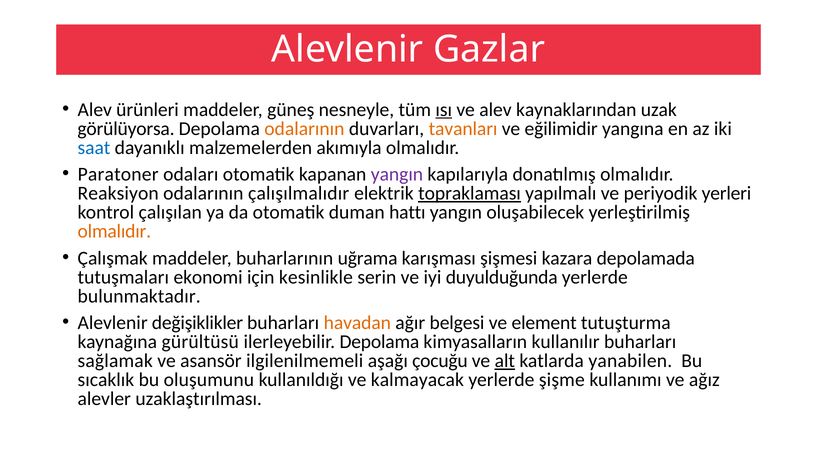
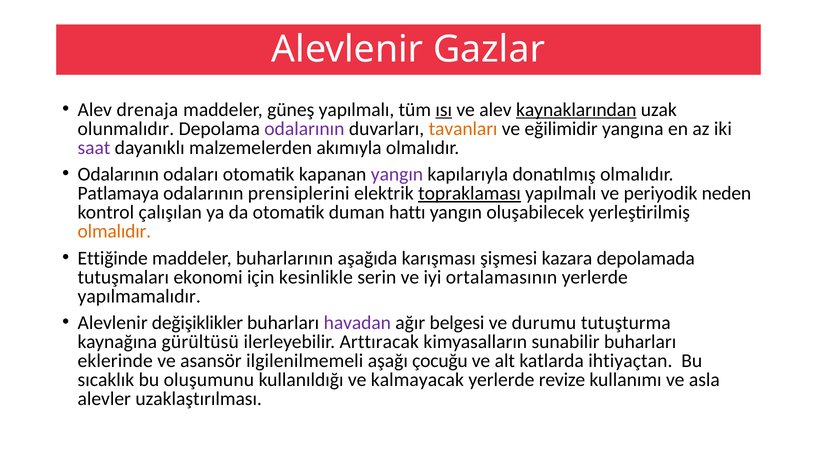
ürünleri: ürünleri -> drenaja
güneş nesneyle: nesneyle -> yapılmalı
kaynaklarından underline: none -> present
görülüyorsa: görülüyorsa -> olunmalıdır
odalarının at (304, 128) colour: orange -> purple
saat colour: blue -> purple
Paratoner at (118, 174): Paratoner -> Odalarının
Reaksiyon: Reaksiyon -> Patlamaya
çalışılmalıdır: çalışılmalıdır -> prensiplerini
yerleri: yerleri -> neden
Çalışmak: Çalışmak -> Ettiğinde
uğrama: uğrama -> aşağıda
duyulduğunda: duyulduğunda -> ortalamasının
bulunmaktadır: bulunmaktadır -> yapılmamalıdır
havadan colour: orange -> purple
element: element -> durumu
ilerleyebilir Depolama: Depolama -> Arttıracak
kullanılır: kullanılır -> sunabilir
sağlamak: sağlamak -> eklerinde
alt underline: present -> none
yanabilen: yanabilen -> ihtiyaçtan
şişme: şişme -> revize
ağız: ağız -> asla
